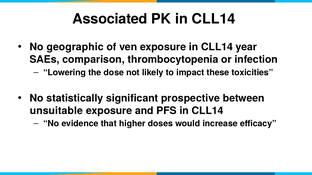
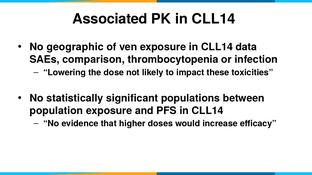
year: year -> data
prospective: prospective -> populations
unsuitable: unsuitable -> population
